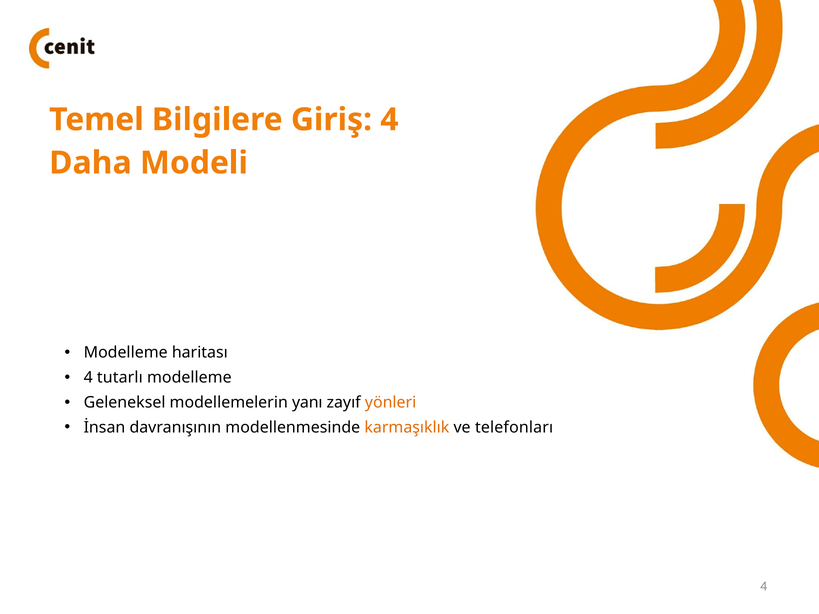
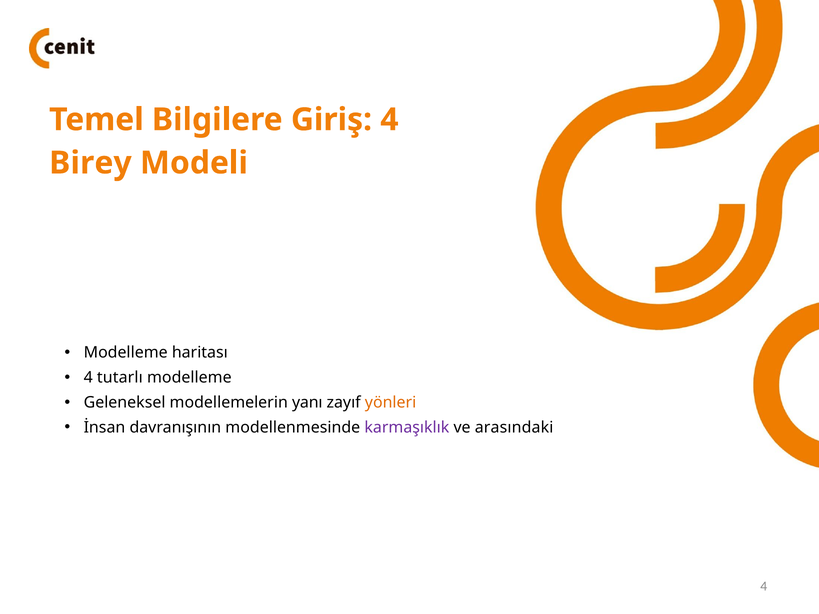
Daha: Daha -> Birey
karmaşıklık colour: orange -> purple
telefonları: telefonları -> arasındaki
